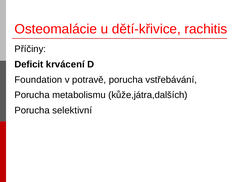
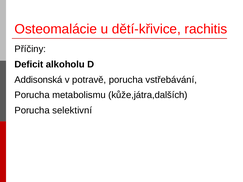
krvácení: krvácení -> alkoholu
Foundation: Foundation -> Addisonská
